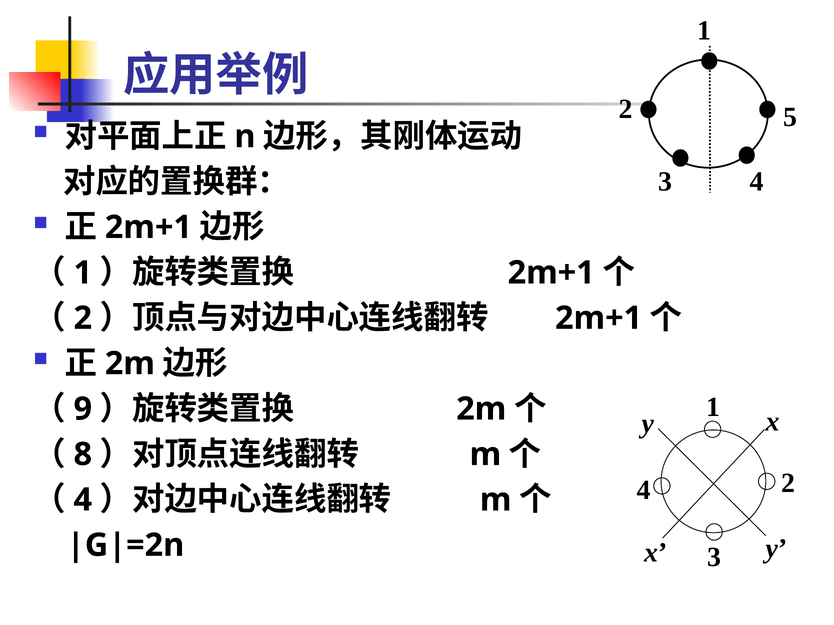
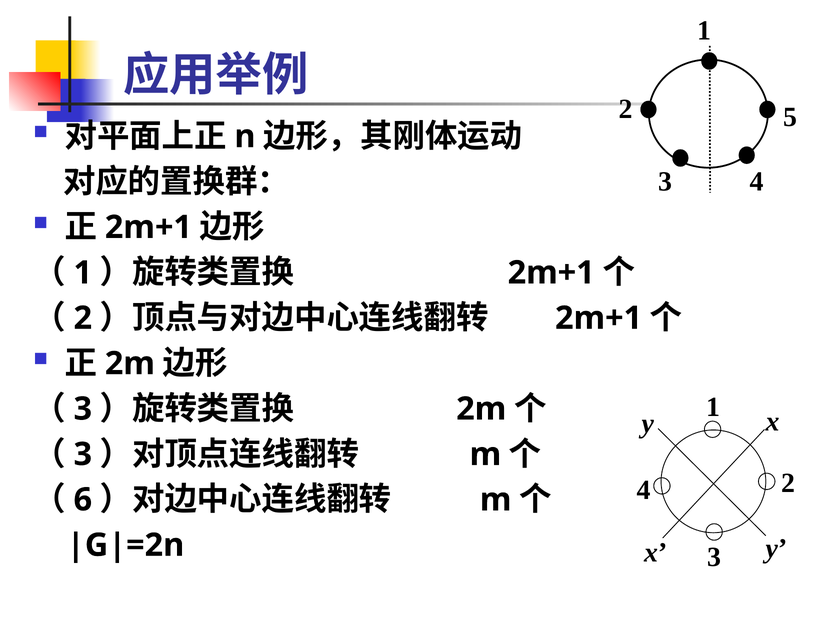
9 at (83, 409): 9 -> 3
8 at (83, 455): 8 -> 3
4 at (83, 500): 4 -> 6
